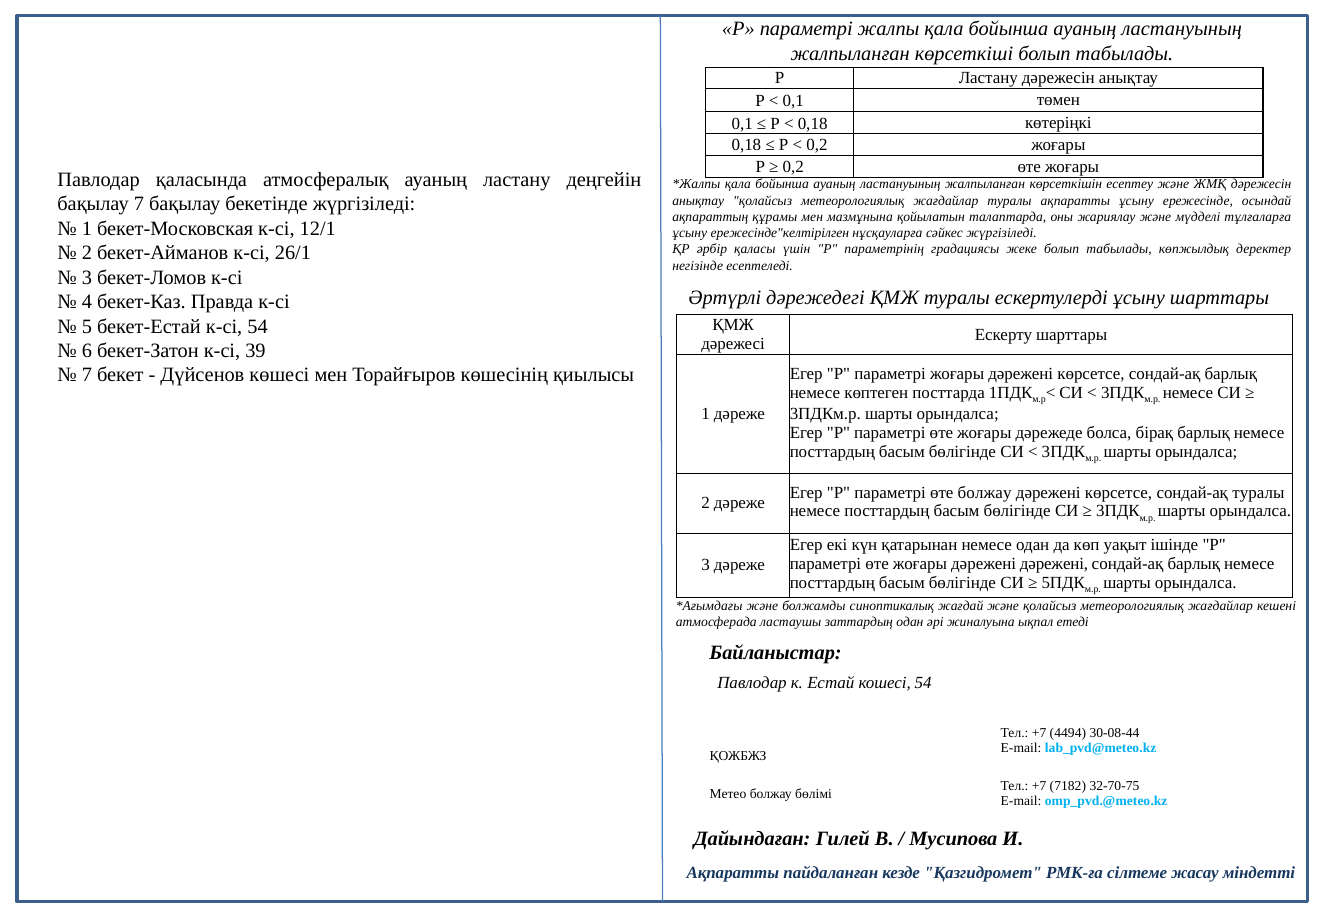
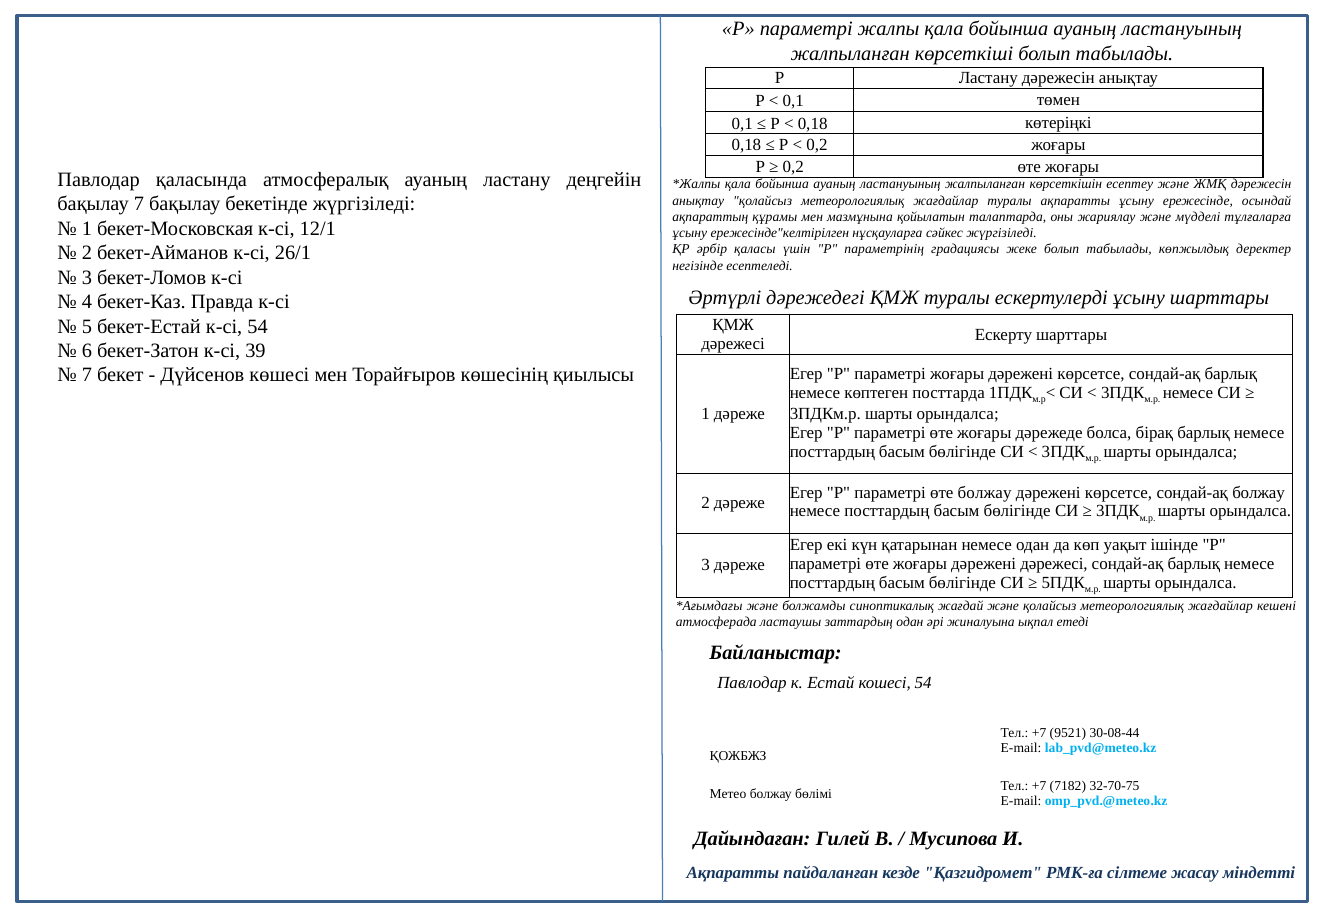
сондай-ақ туралы: туралы -> болжау
дәрежені дәрежені: дәрежені -> дәрежесі
4494: 4494 -> 9521
